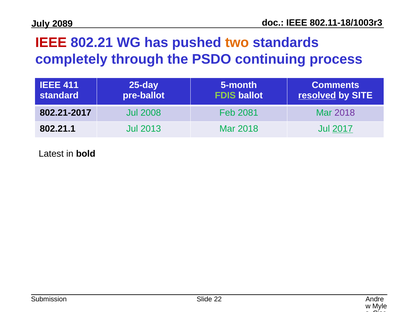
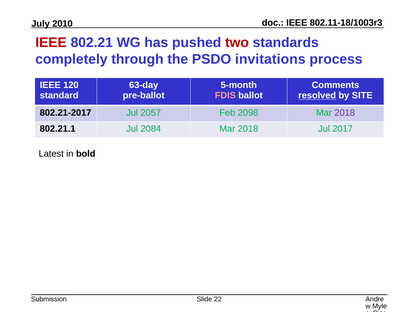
2089: 2089 -> 2010
two colour: orange -> red
continuing: continuing -> invitations
411: 411 -> 120
25-day: 25-day -> 63-day
FDIS colour: light green -> pink
2008: 2008 -> 2057
2081: 2081 -> 2098
2013: 2013 -> 2084
2017 underline: present -> none
